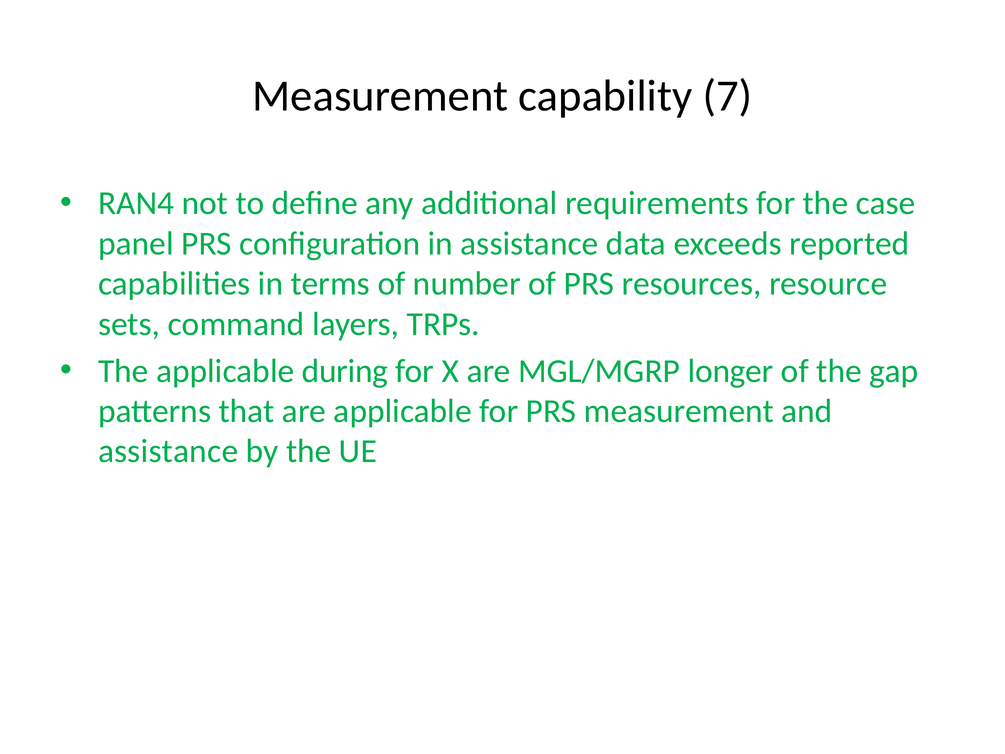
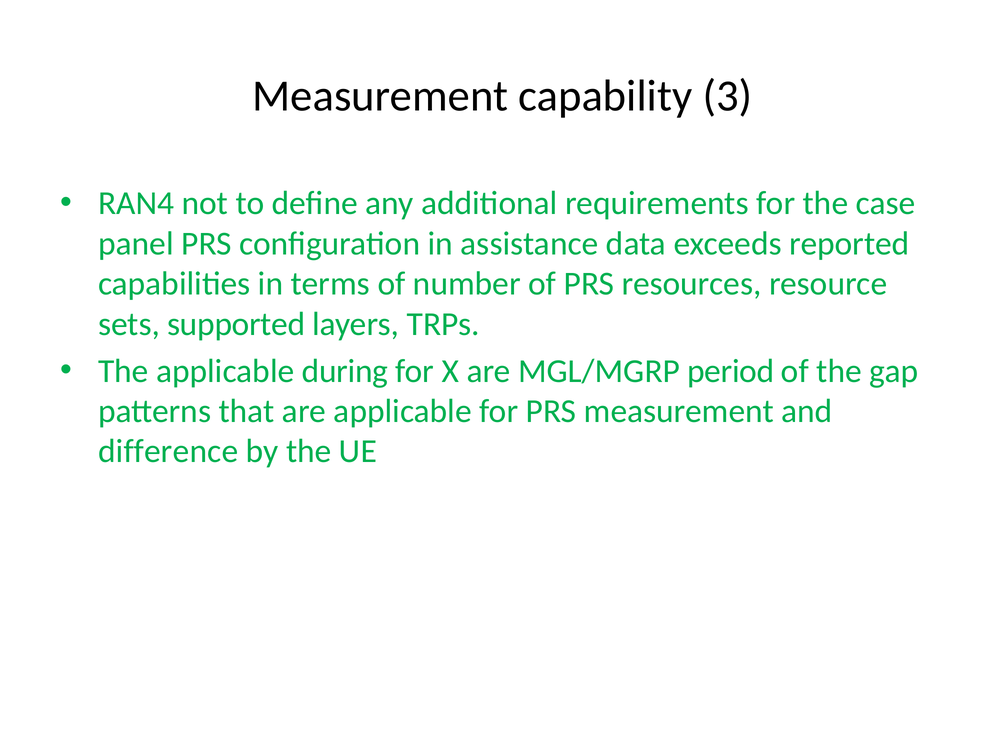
7: 7 -> 3
command: command -> supported
longer: longer -> period
assistance at (168, 451): assistance -> difference
